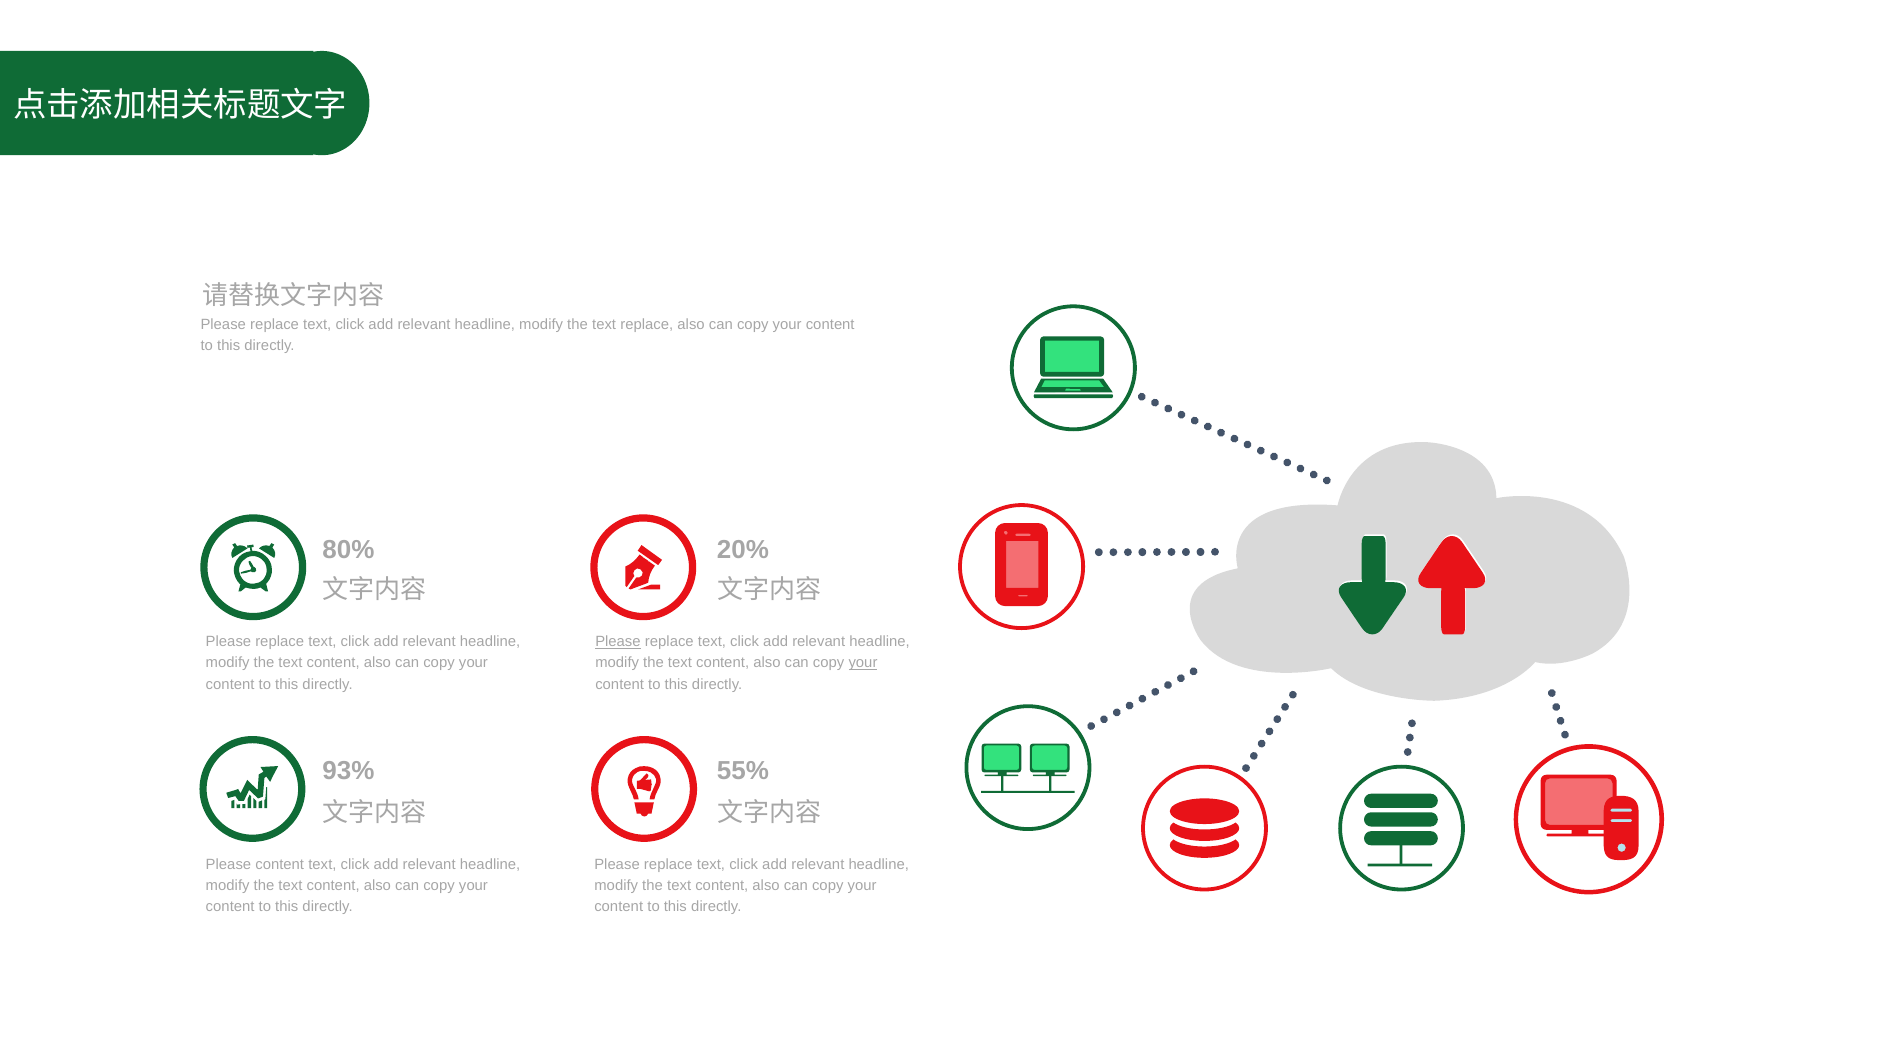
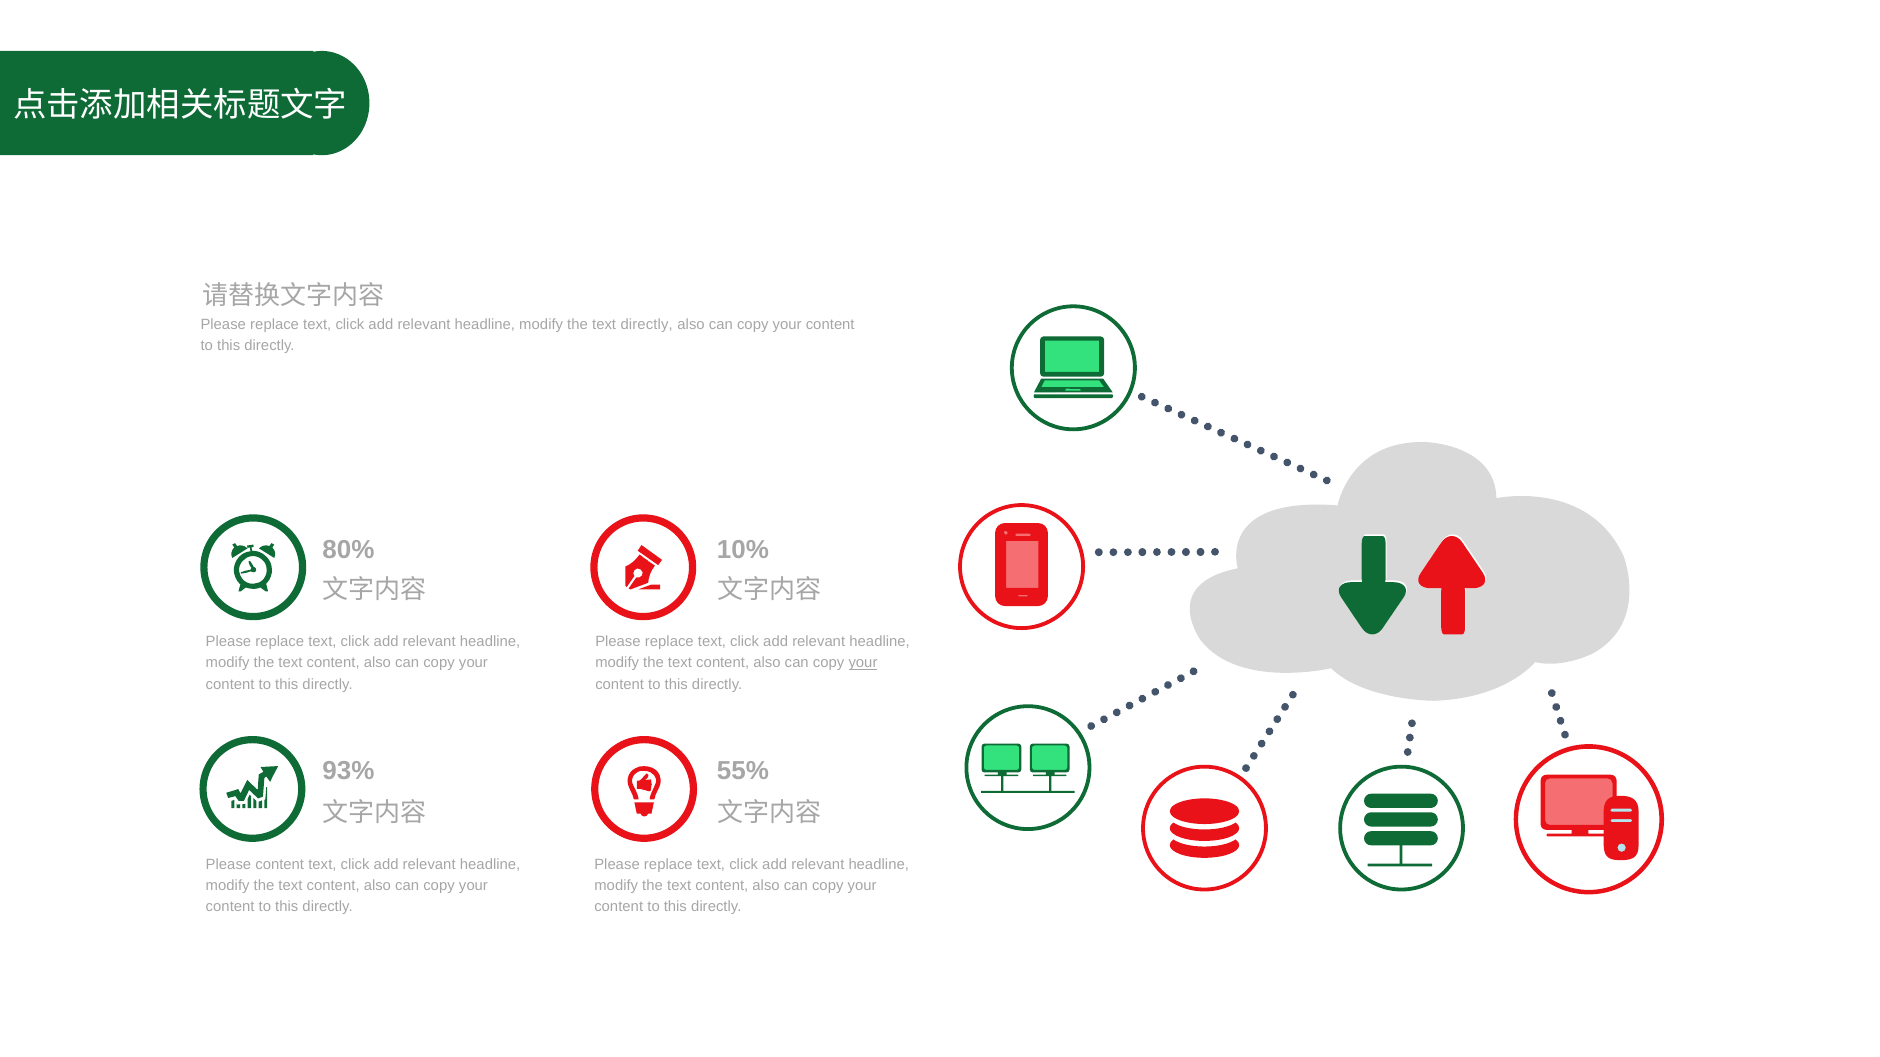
text replace: replace -> directly
20%: 20% -> 10%
Please at (618, 642) underline: present -> none
